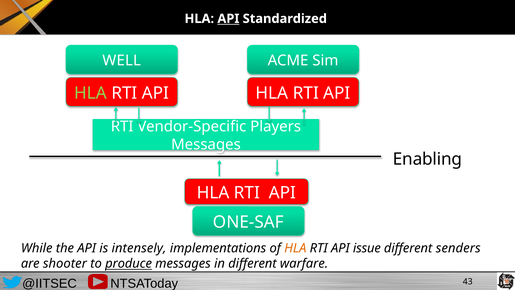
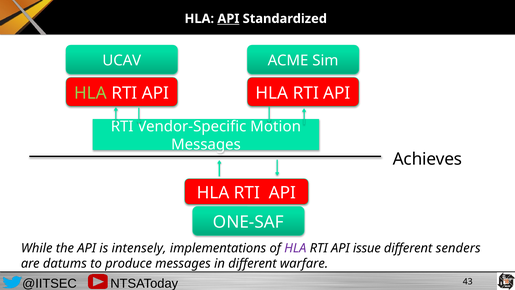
WELL: WELL -> UCAV
Players: Players -> Motion
Enabling: Enabling -> Achieves
HLA at (295, 248) colour: orange -> purple
shooter: shooter -> datums
produce underline: present -> none
